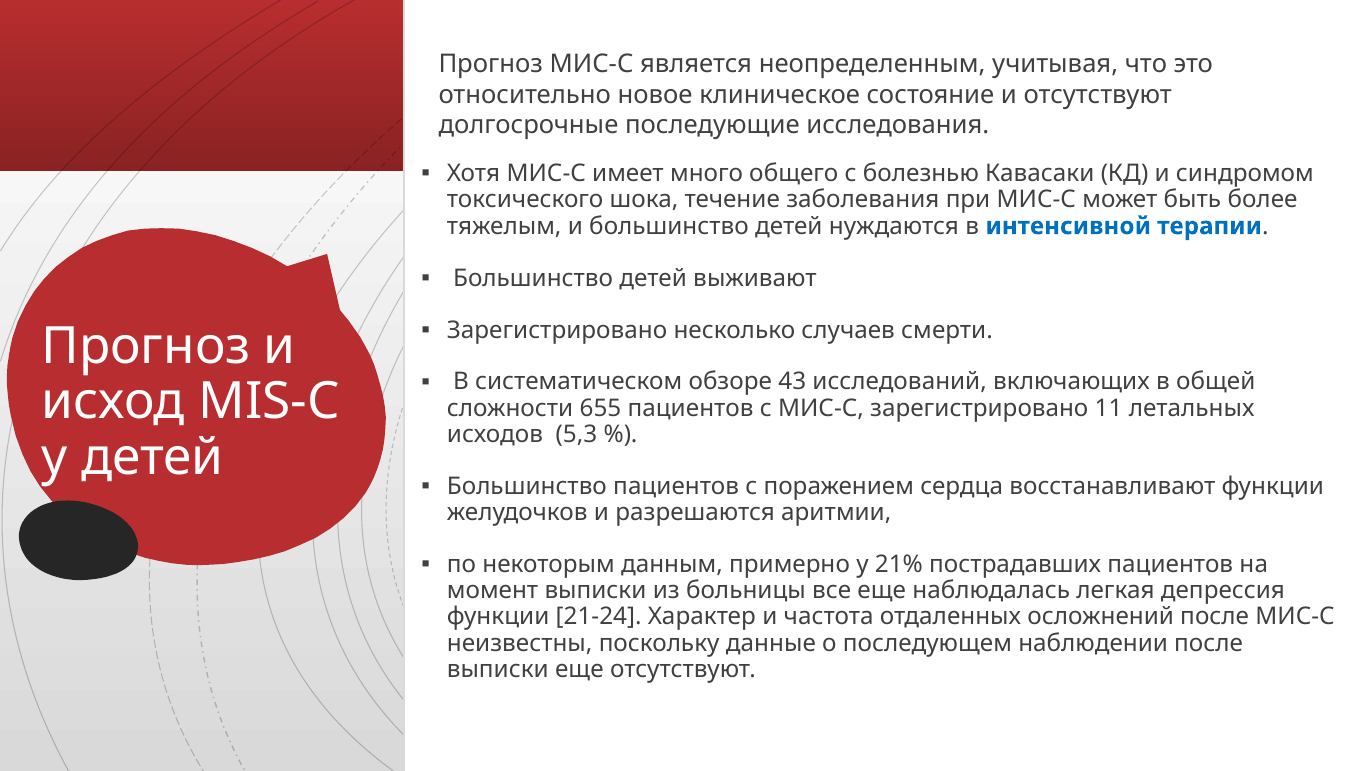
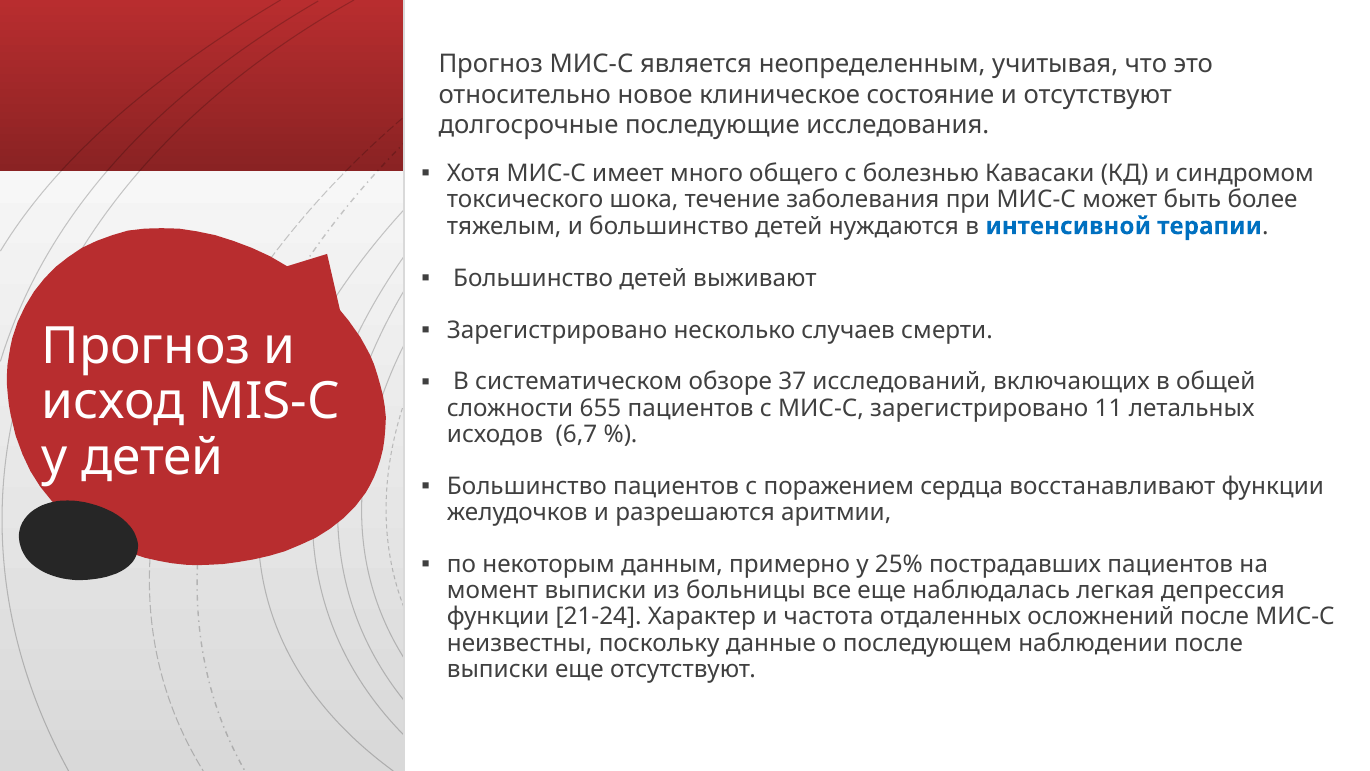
43: 43 -> 37
5,3: 5,3 -> 6,7
21%: 21% -> 25%
